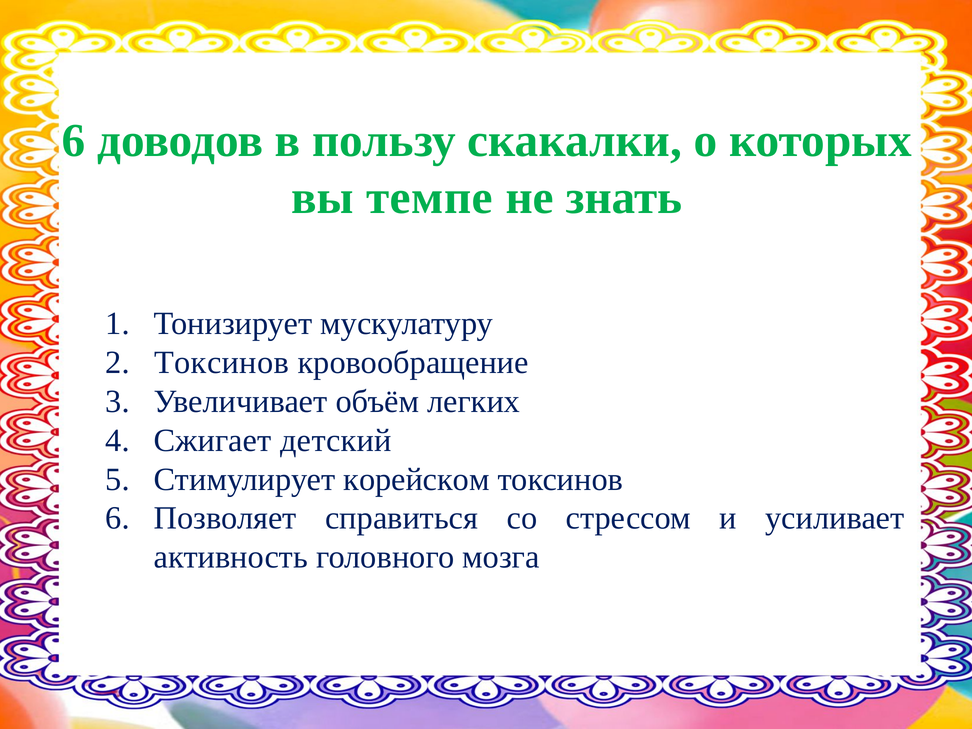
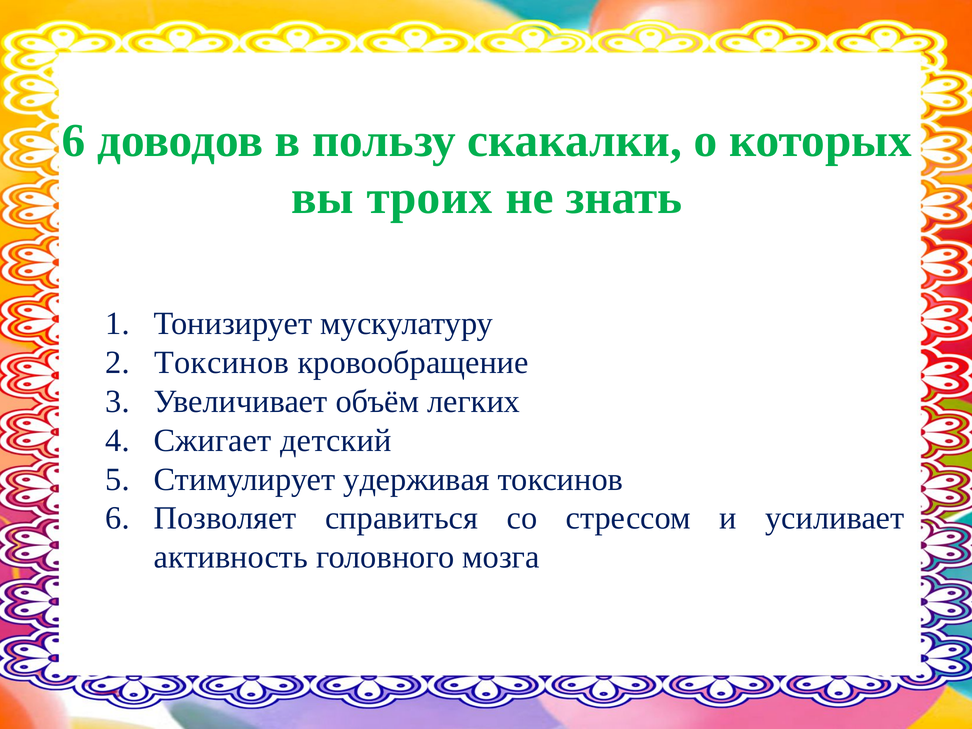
темпе: темпе -> троих
корейском: корейском -> удерживая
